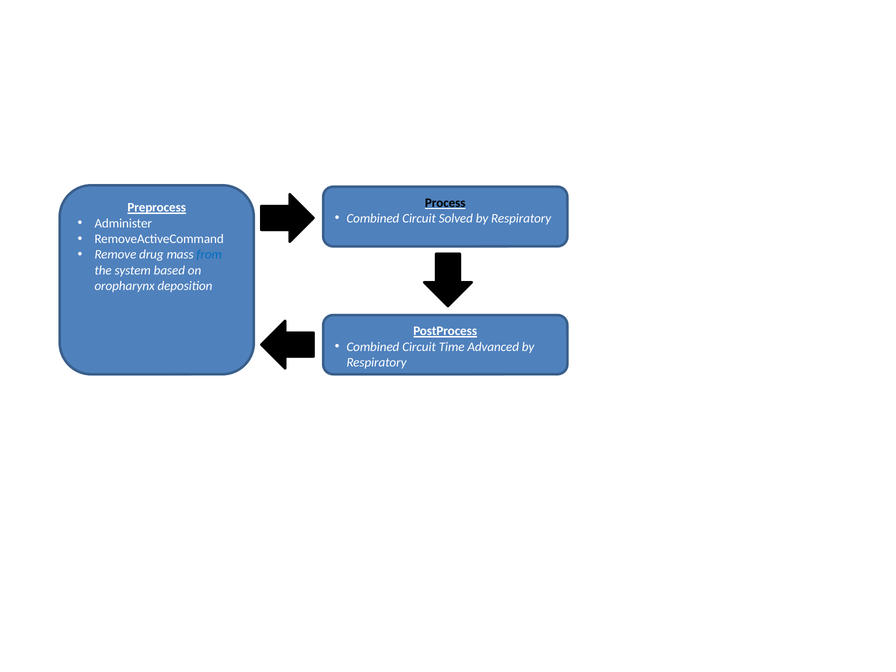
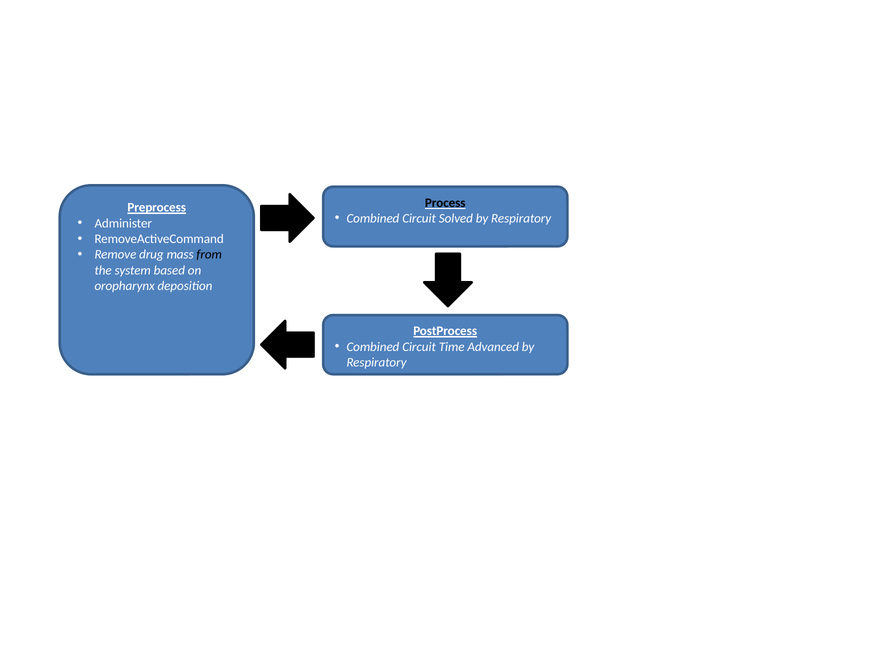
from colour: blue -> black
